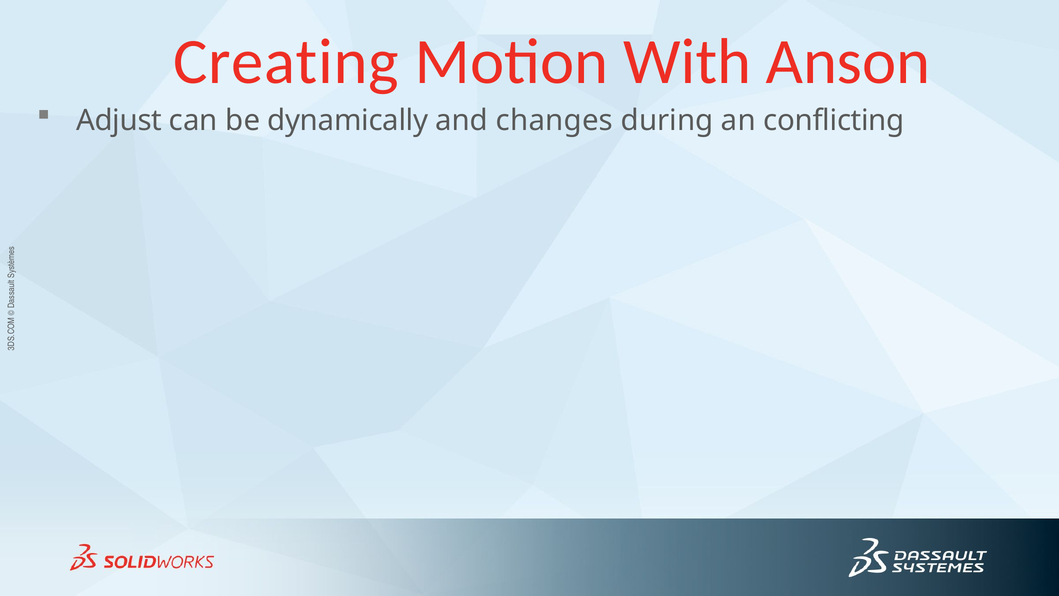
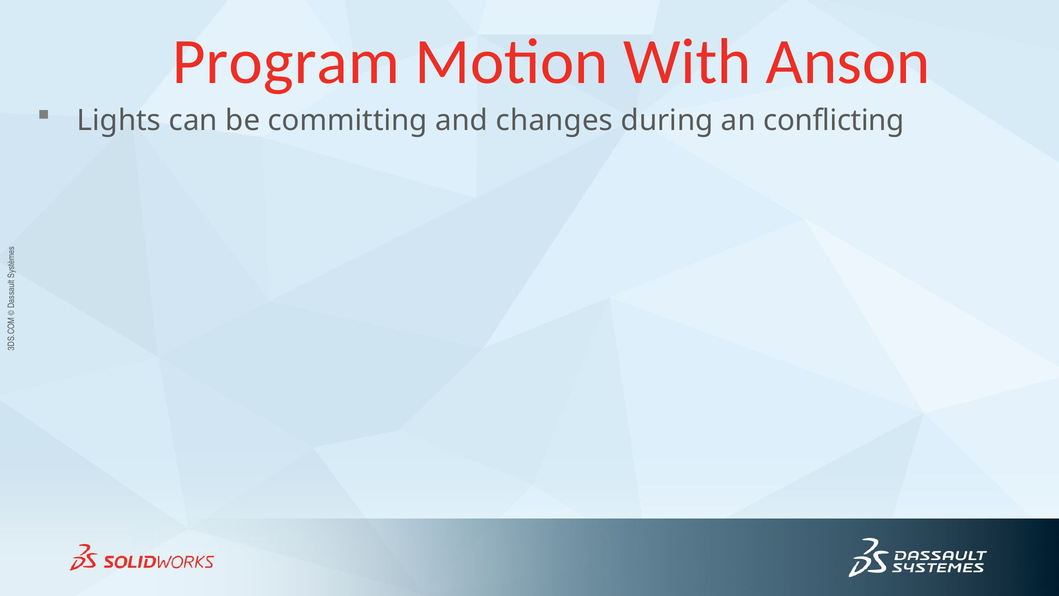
Creating: Creating -> Program
Adjust: Adjust -> Lights
dynamically: dynamically -> committing
